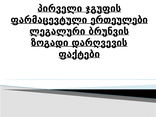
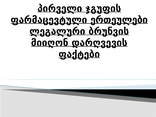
ზოგადი: ზოგადი -> მიიღონ
